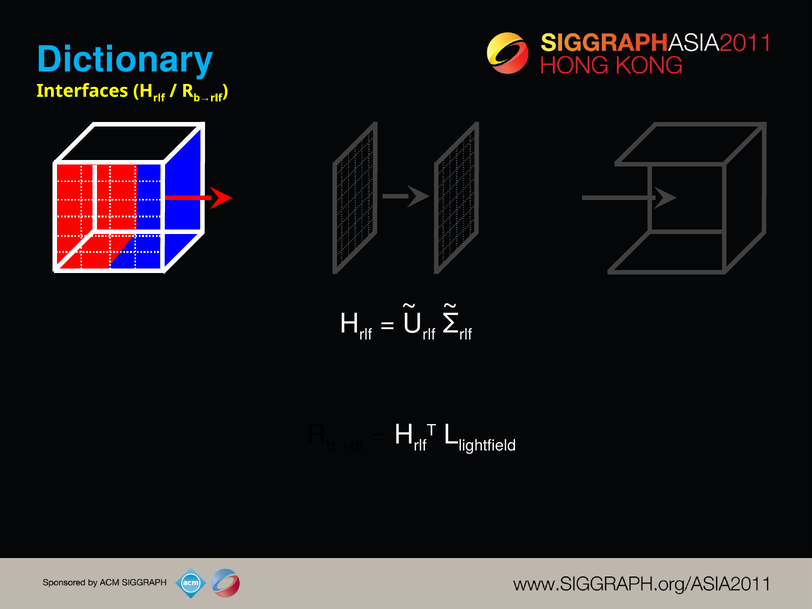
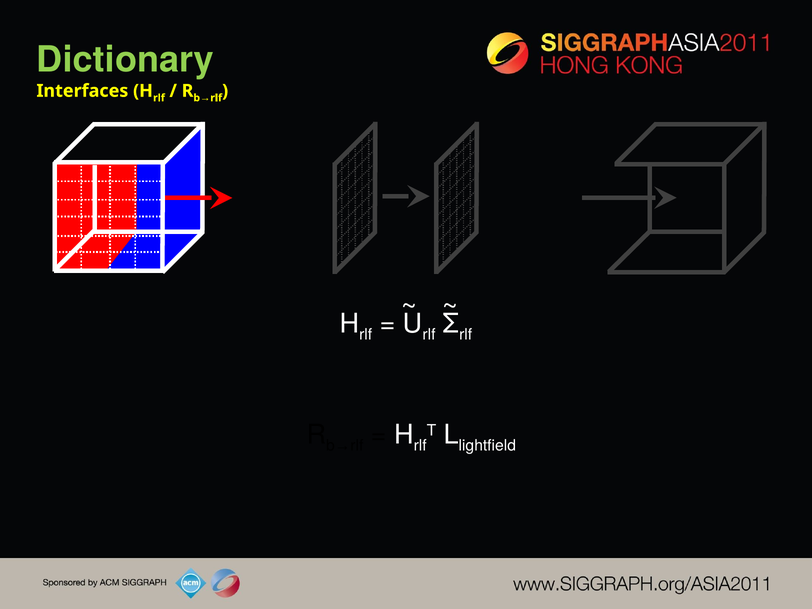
Dictionary colour: light blue -> light green
